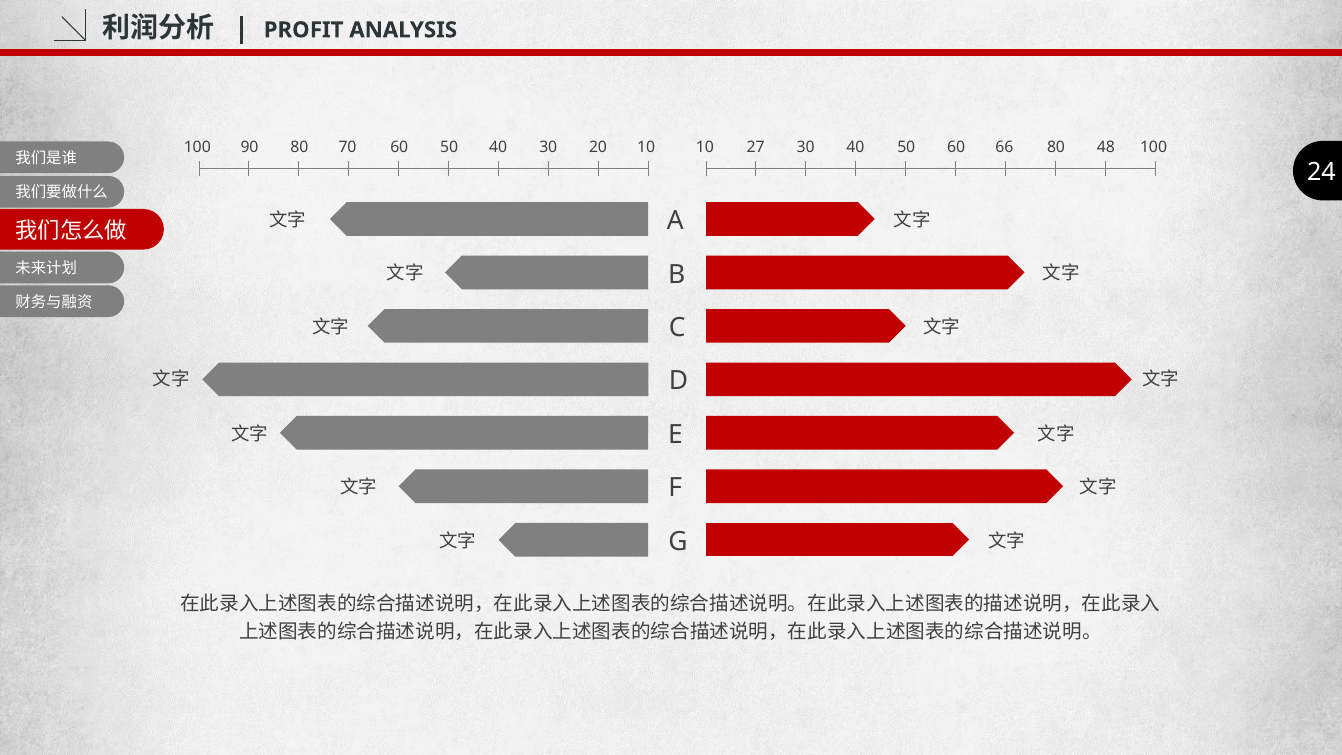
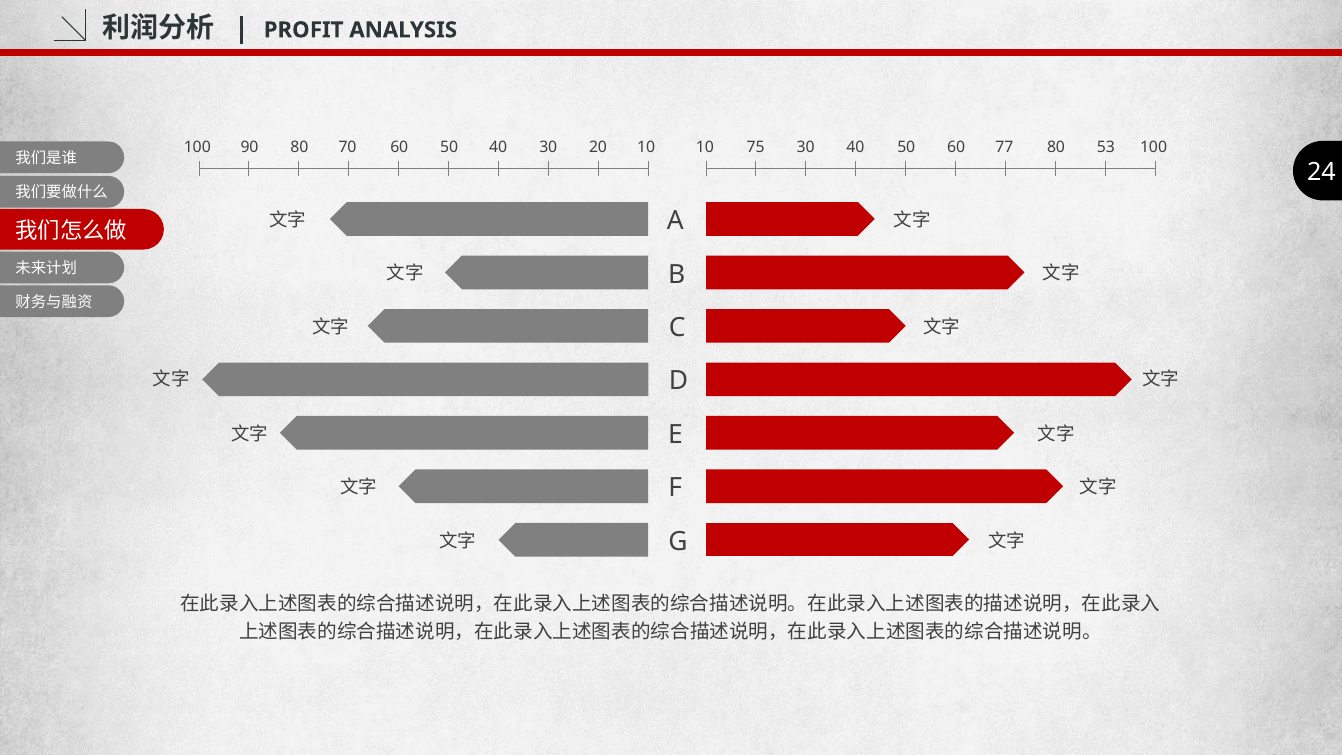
27: 27 -> 75
66: 66 -> 77
48: 48 -> 53
